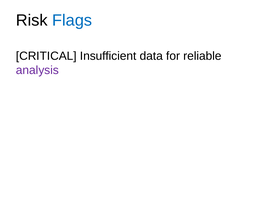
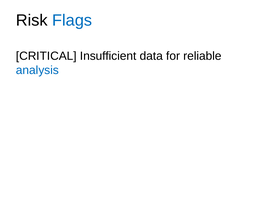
analysis colour: purple -> blue
